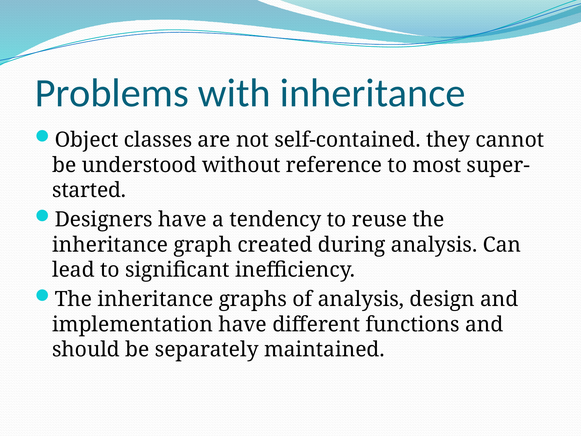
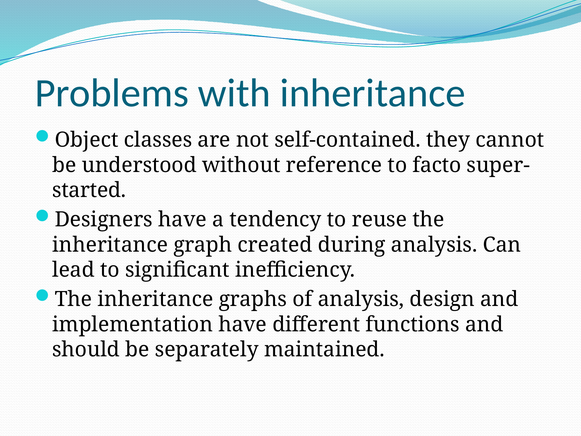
most: most -> facto
